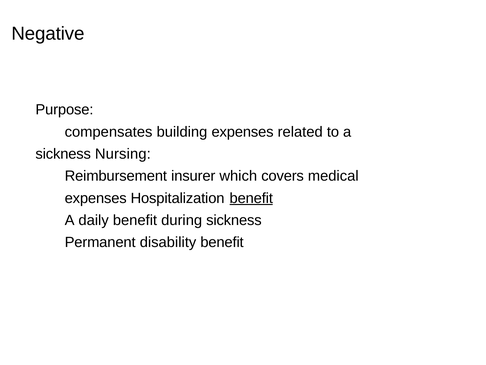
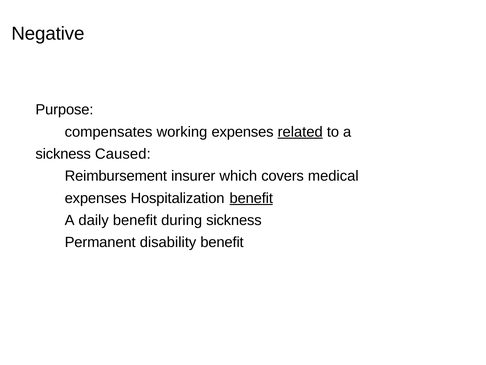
building: building -> working
related underline: none -> present
Nursing: Nursing -> Caused
